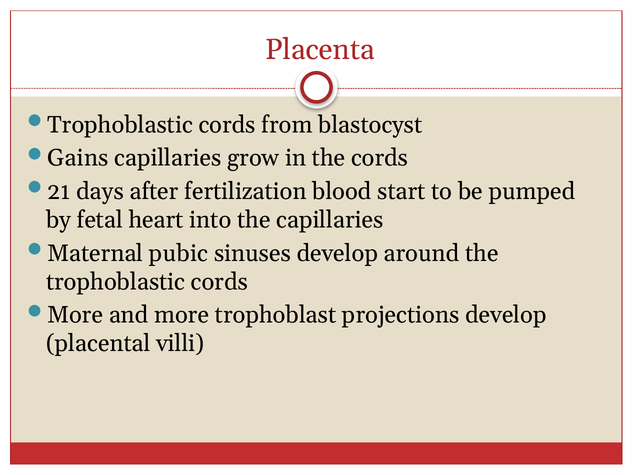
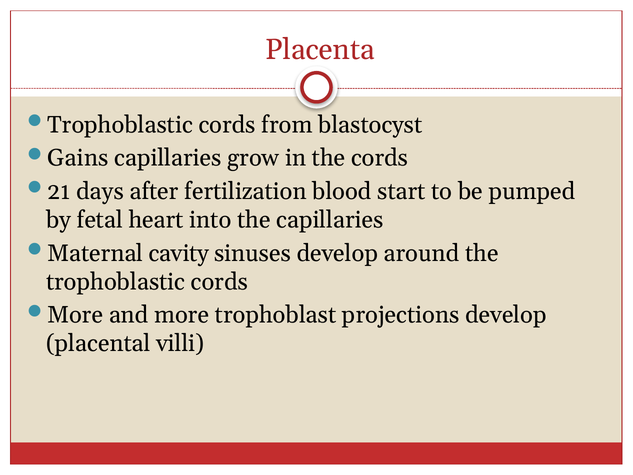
pubic: pubic -> cavity
